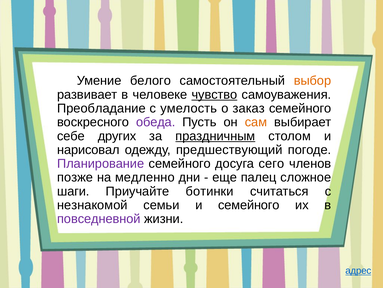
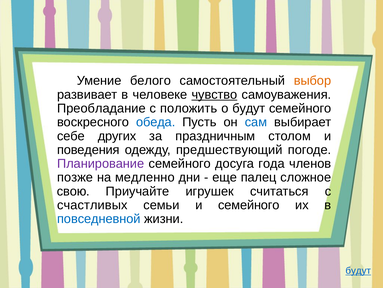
умелость: умелость -> положить
о заказ: заказ -> будут
обеда colour: purple -> blue
сам colour: orange -> blue
праздничным underline: present -> none
нарисовал: нарисовал -> поведения
сего: сего -> года
шаги: шаги -> свою
ботинки: ботинки -> игрушек
незнакомой: незнакомой -> счастливых
повседневной colour: purple -> blue
адрес at (358, 270): адрес -> будут
